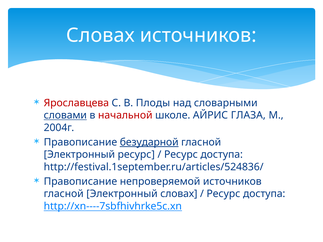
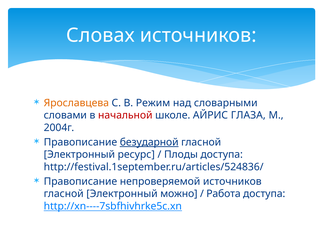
Ярославцева colour: red -> orange
Плоды: Плоды -> Режим
словами underline: present -> none
Ресурс at (181, 155): Ресурс -> Плоды
Электронный словах: словах -> можно
Ресурс at (223, 194): Ресурс -> Работа
